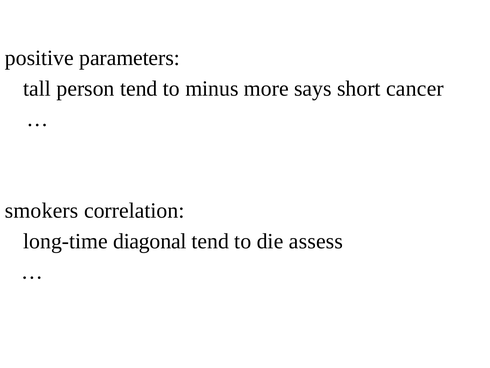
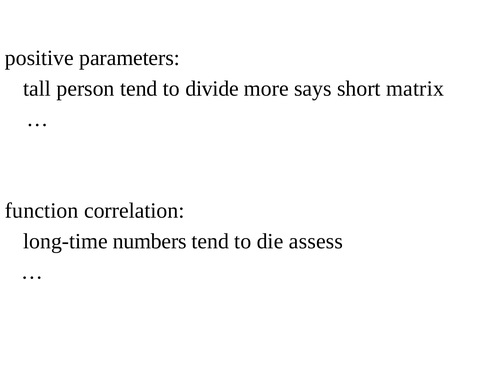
minus: minus -> divide
cancer: cancer -> matrix
smokers: smokers -> function
diagonal: diagonal -> numbers
